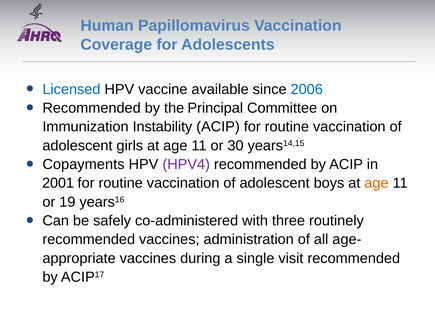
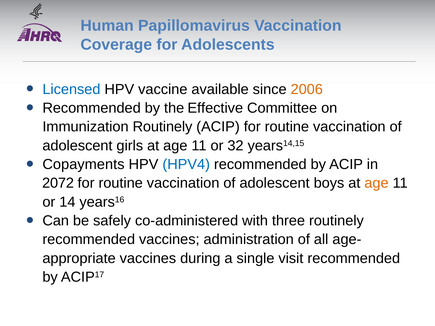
2006 colour: blue -> orange
Principal: Principal -> Effective
Immunization Instability: Instability -> Routinely
30: 30 -> 32
HPV4 colour: purple -> blue
2001: 2001 -> 2072
19: 19 -> 14
